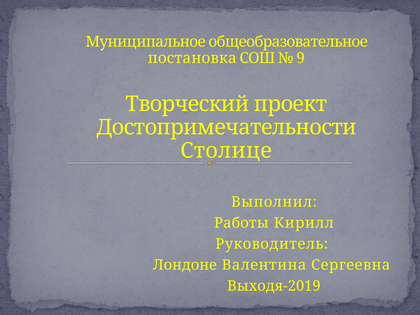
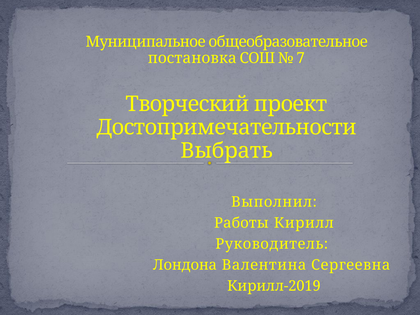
9: 9 -> 7
Столице: Столице -> Выбрать
Лондоне: Лондоне -> Лондона
Выходя-2019: Выходя-2019 -> Кирилл-2019
